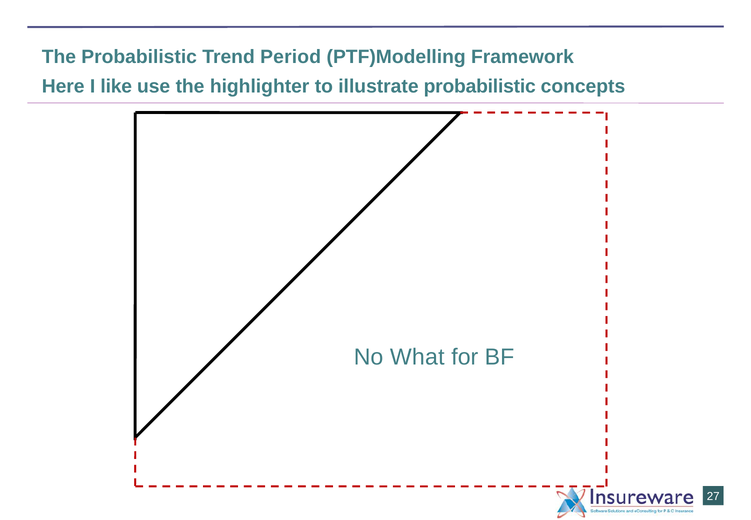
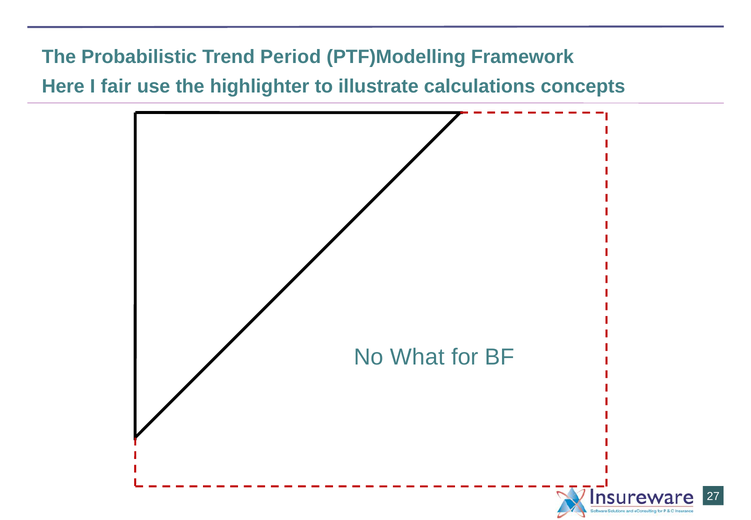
like: like -> fair
illustrate probabilistic: probabilistic -> calculations
